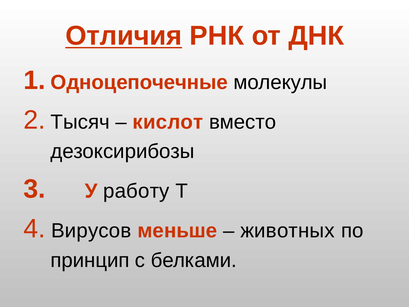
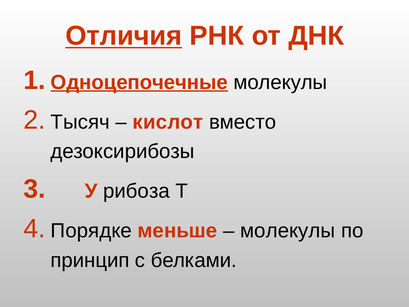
Одноцепочечные underline: none -> present
работу: работу -> рибоза
Вирусов: Вирусов -> Порядке
животных at (288, 231): животных -> молекулы
